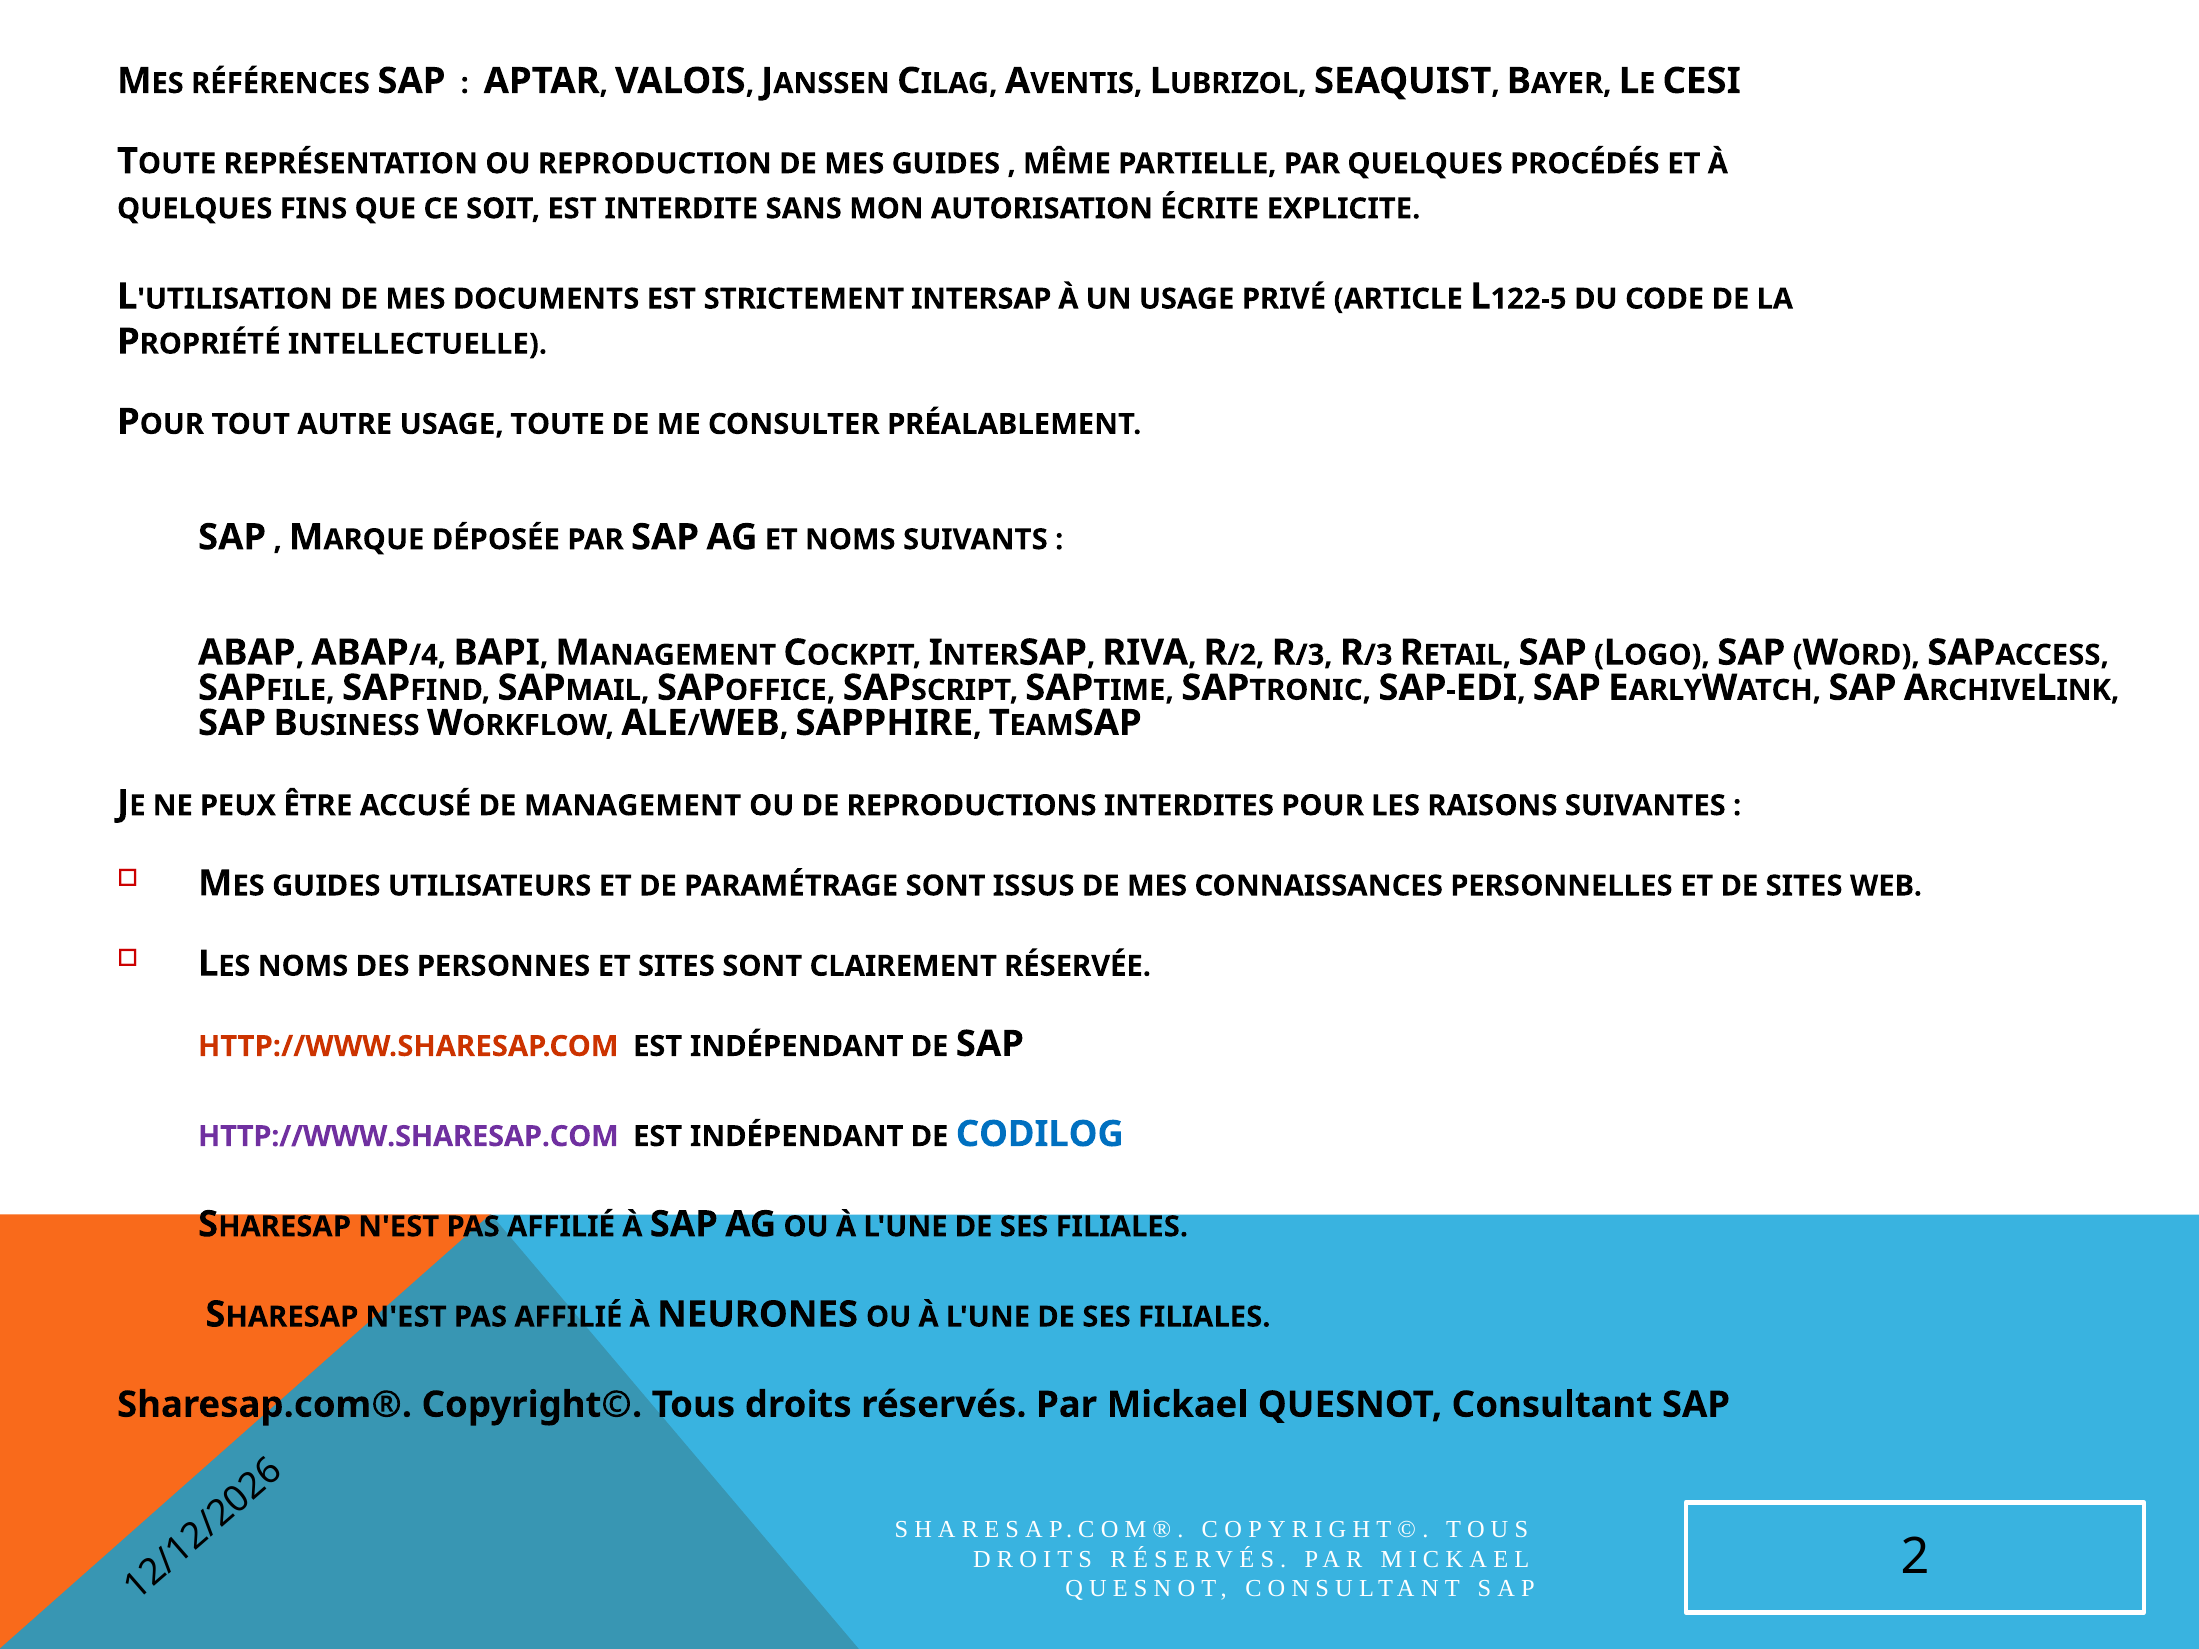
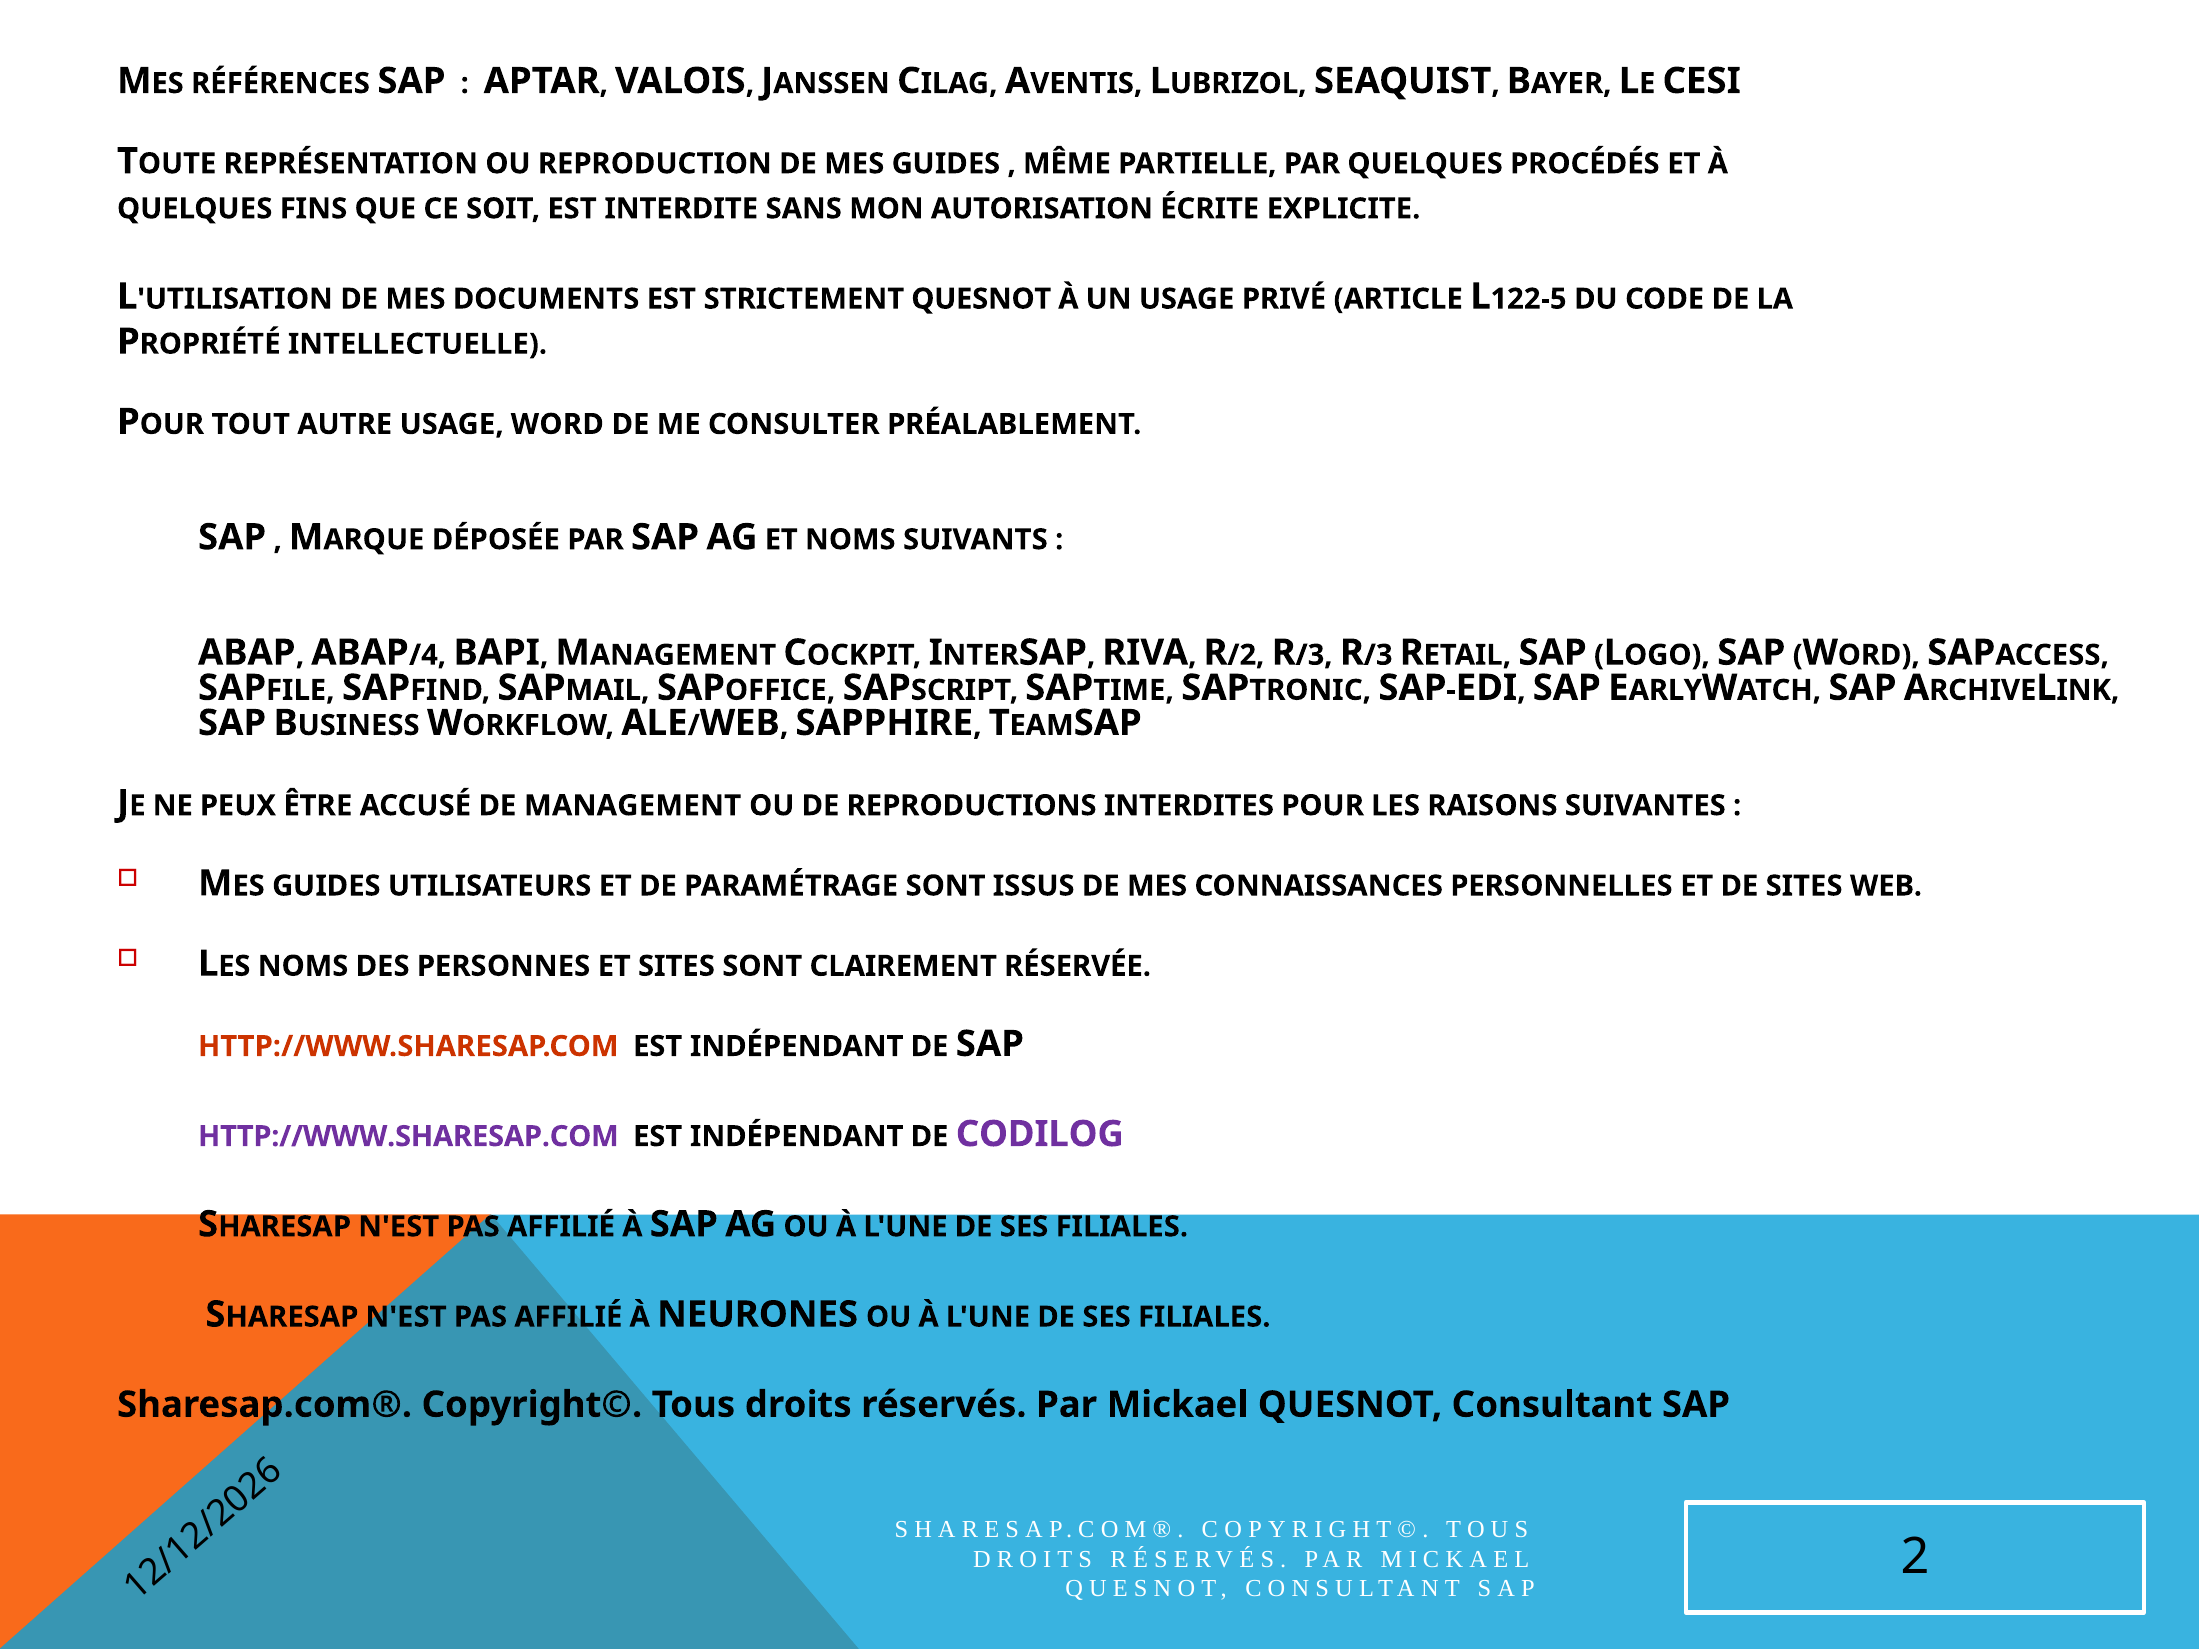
STRICTEMENT INTERSAP: INTERSAP -> QUESNOT
USAGE TOUTE: TOUTE -> WORD
CODILOG colour: blue -> purple
